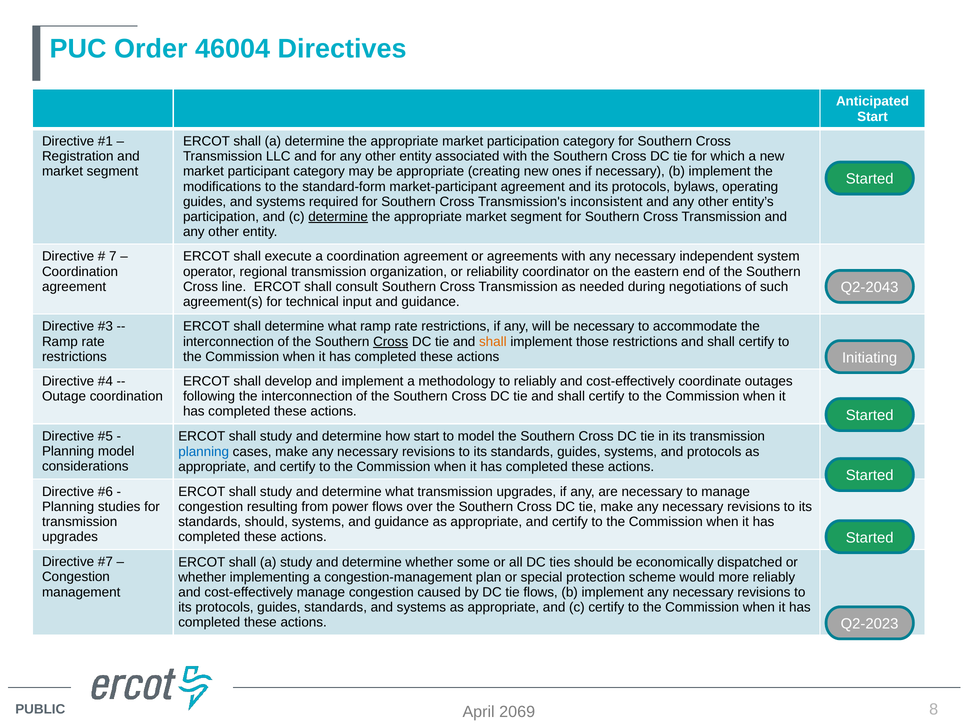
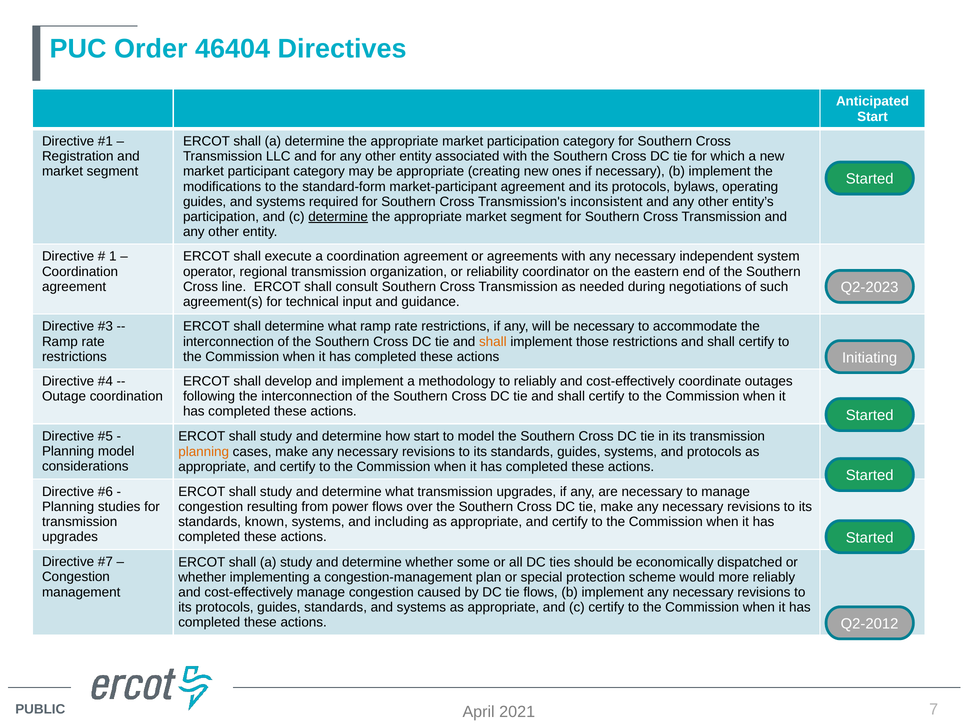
46004: 46004 -> 46404
7: 7 -> 1
Q2-2043: Q2-2043 -> Q2-2023
Cross at (391, 341) underline: present -> none
planning at (204, 451) colour: blue -> orange
standards should: should -> known
systems and guidance: guidance -> including
Q2-2023: Q2-2023 -> Q2-2012
8: 8 -> 7
2069: 2069 -> 2021
